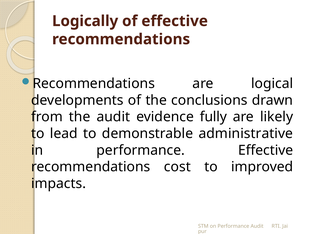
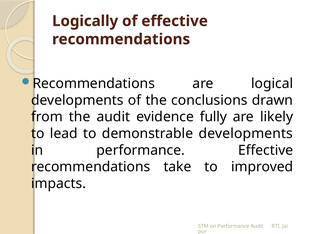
demonstrable administrative: administrative -> developments
cost: cost -> take
